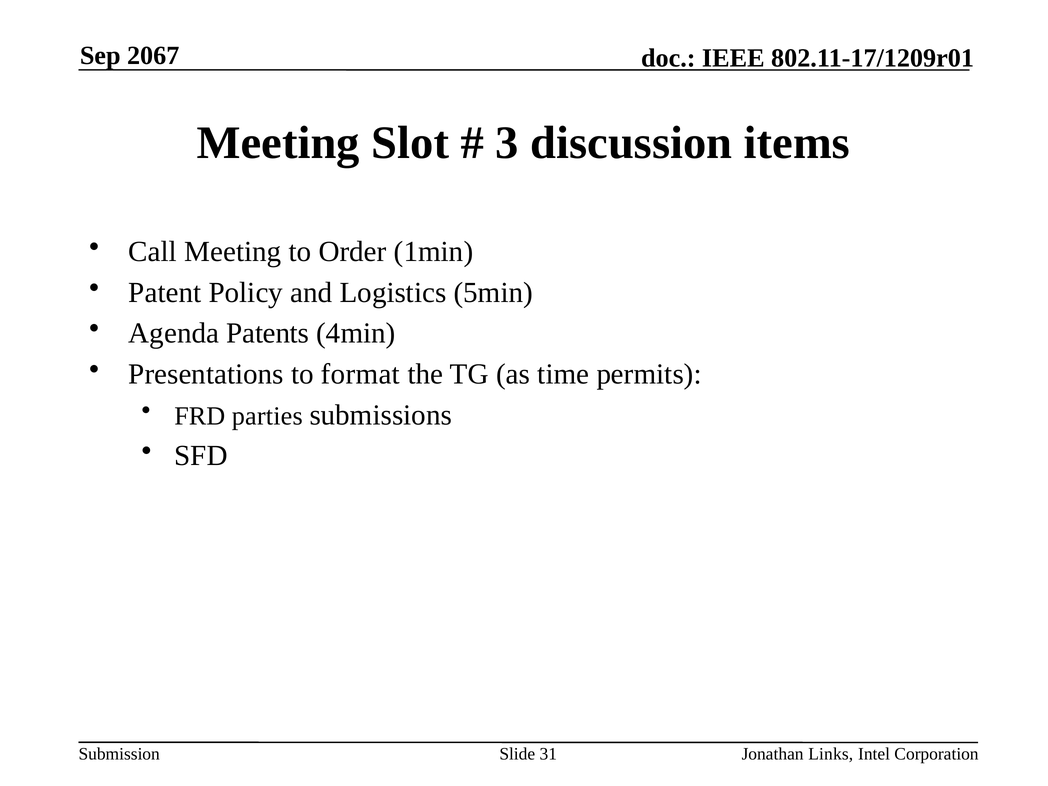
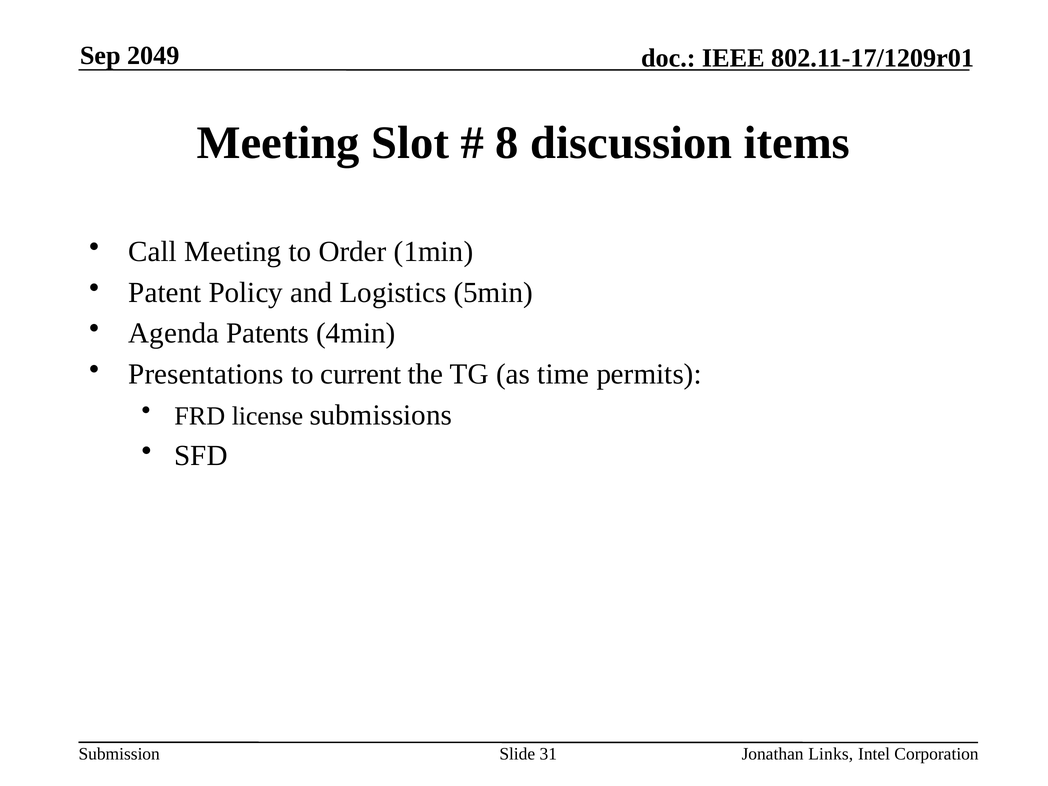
2067: 2067 -> 2049
3: 3 -> 8
format: format -> current
parties: parties -> license
